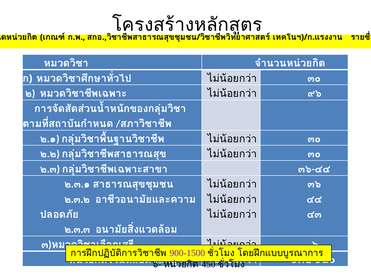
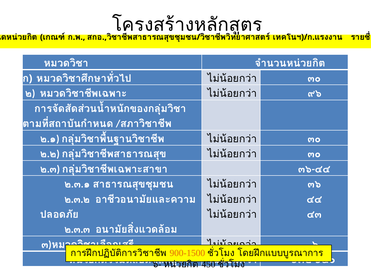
900-1500 colour: purple -> orange
